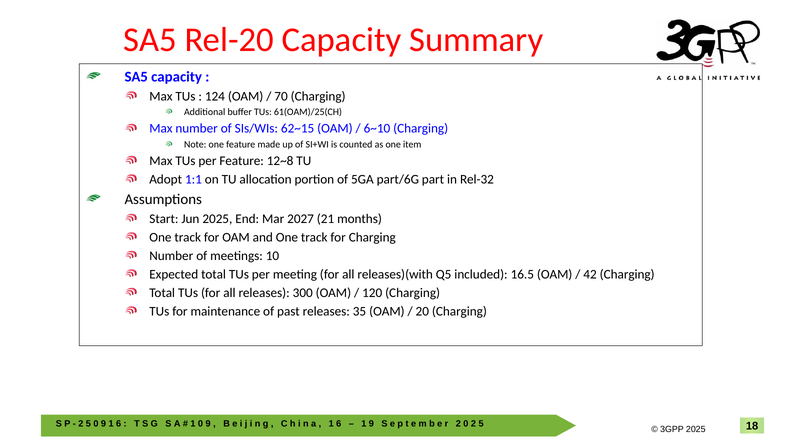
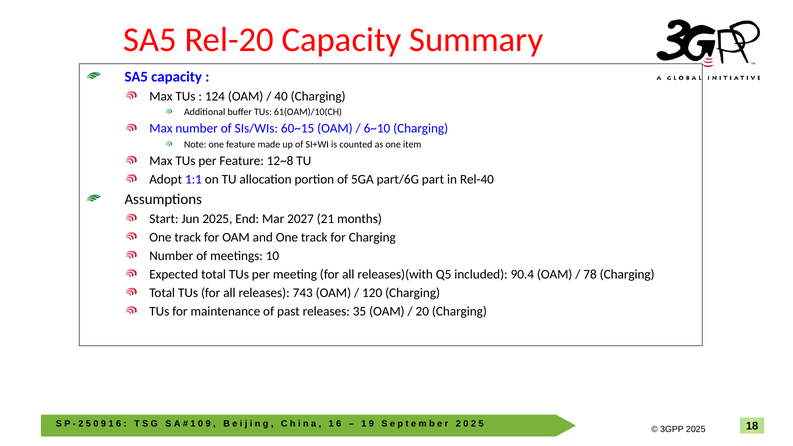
70: 70 -> 40
61(OAM)/25(CH: 61(OAM)/25(CH -> 61(OAM)/10(CH
62~15: 62~15 -> 60~15
Rel-32: Rel-32 -> Rel-40
16.5: 16.5 -> 90.4
42: 42 -> 78
300: 300 -> 743
